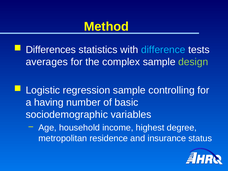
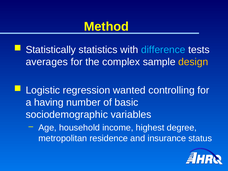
Differences: Differences -> Statistically
design colour: light green -> yellow
regression sample: sample -> wanted
